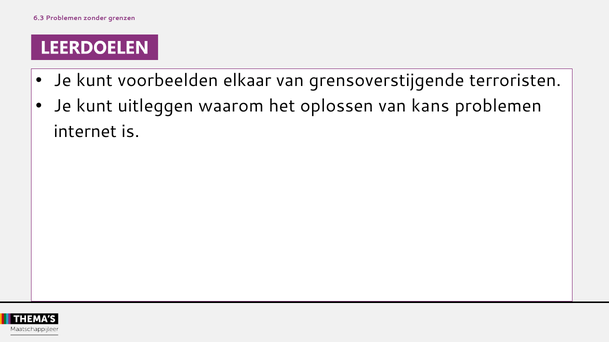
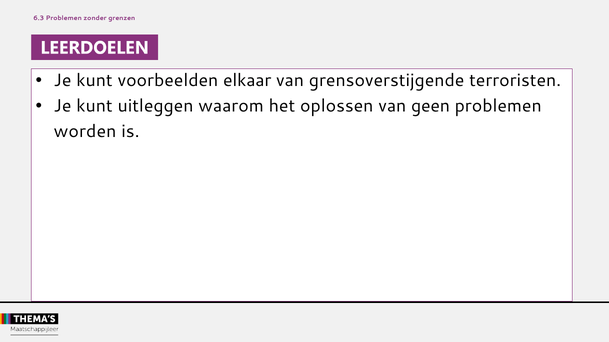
kans: kans -> geen
internet: internet -> worden
